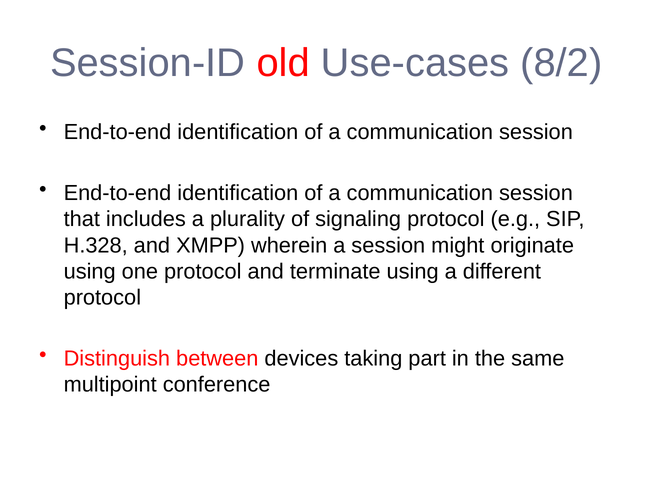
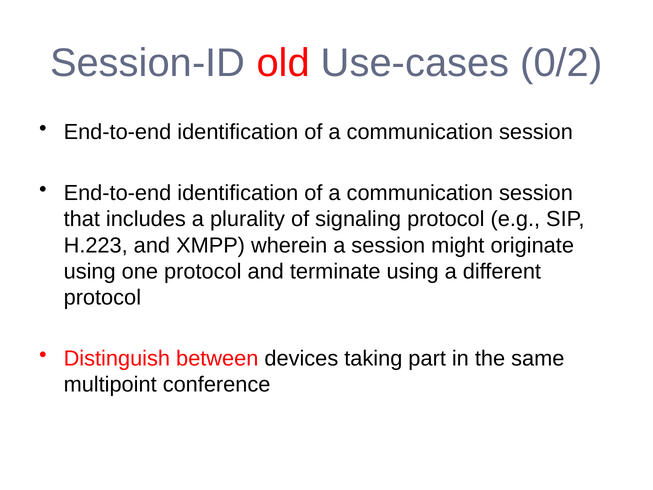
8/2: 8/2 -> 0/2
H.328: H.328 -> H.223
